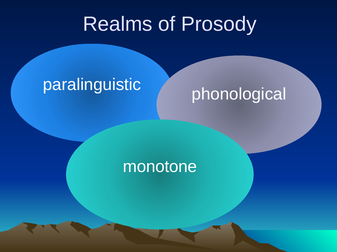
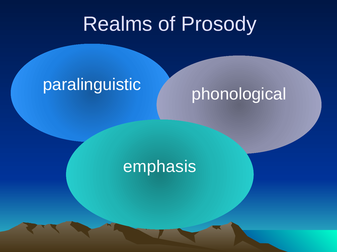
monotone: monotone -> emphasis
